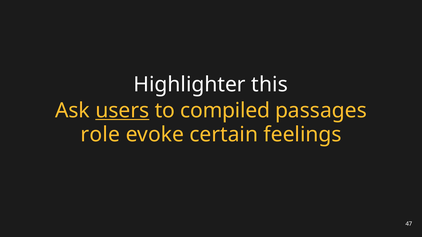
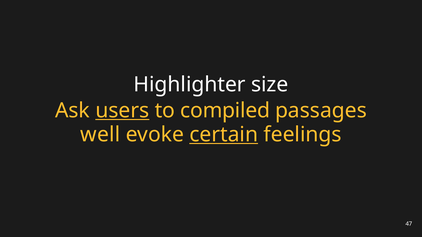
this: this -> size
role: role -> well
certain underline: none -> present
